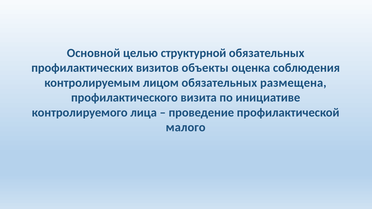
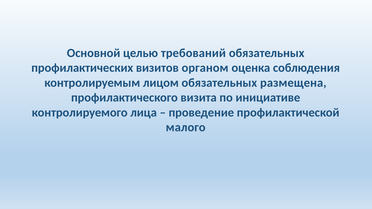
структурной: структурной -> требований
объекты: объекты -> органом
